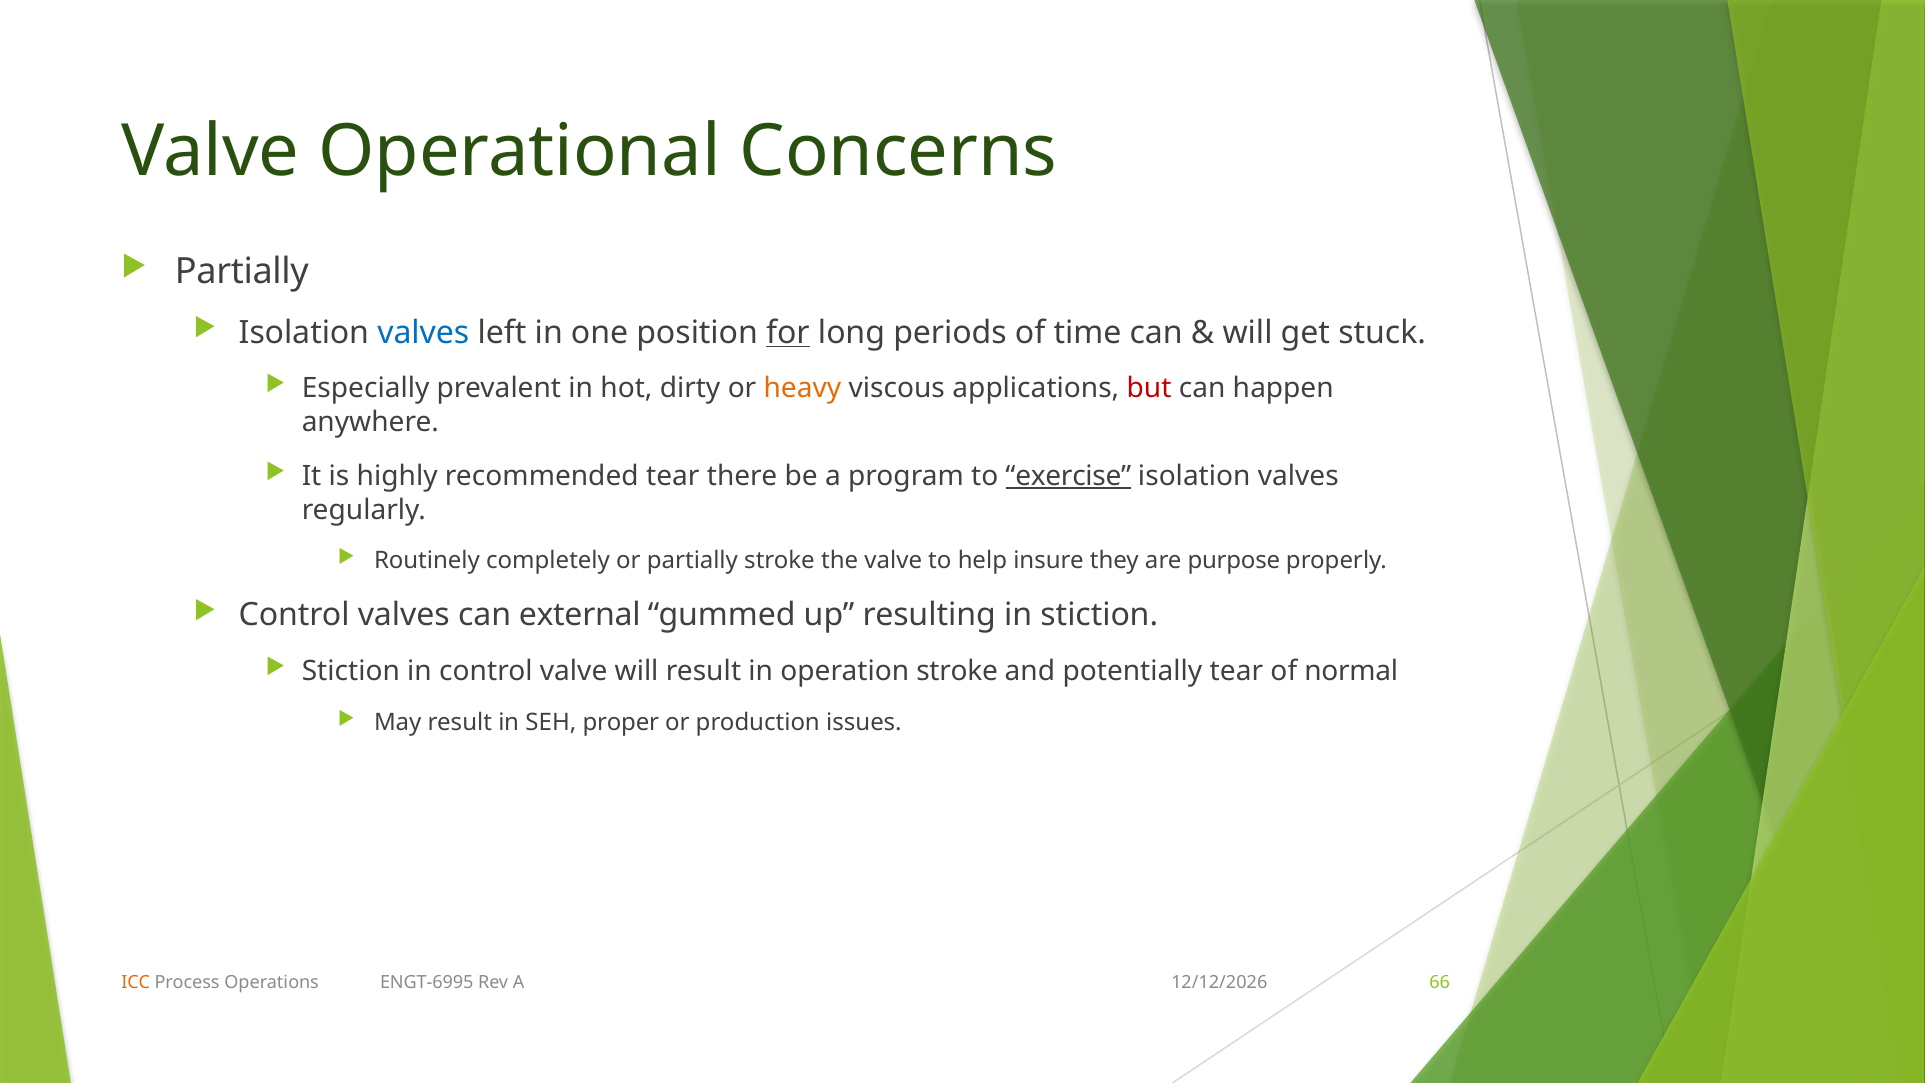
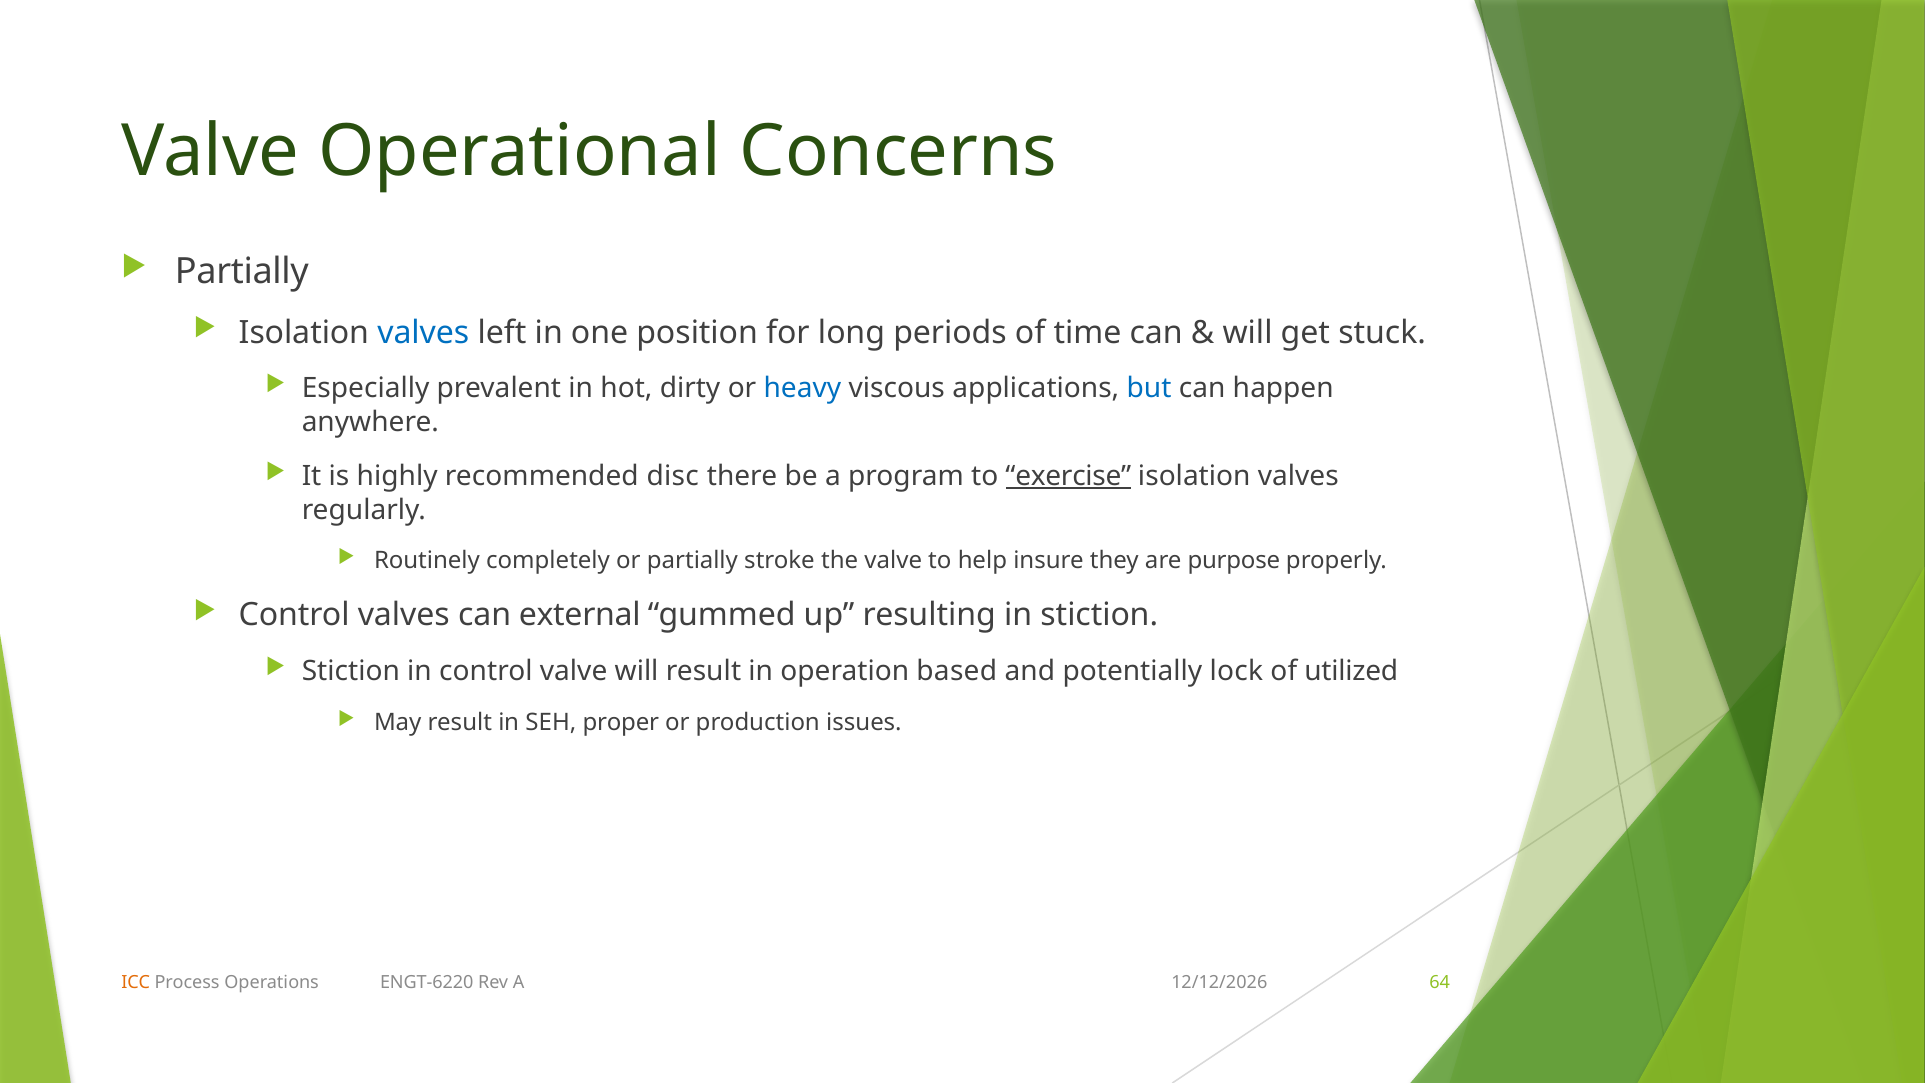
for underline: present -> none
heavy colour: orange -> blue
but colour: red -> blue
recommended tear: tear -> disc
operation stroke: stroke -> based
potentially tear: tear -> lock
normal: normal -> utilized
ENGT-6995: ENGT-6995 -> ENGT-6220
66: 66 -> 64
